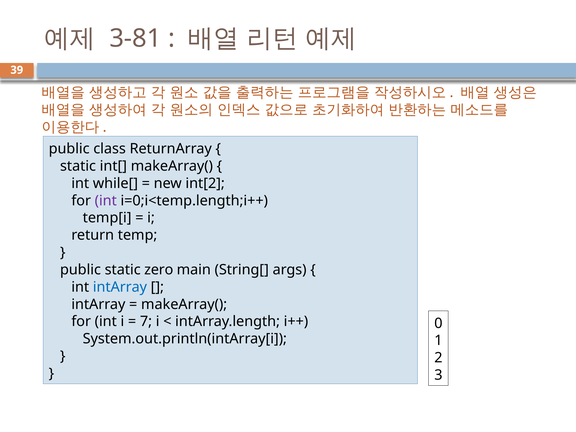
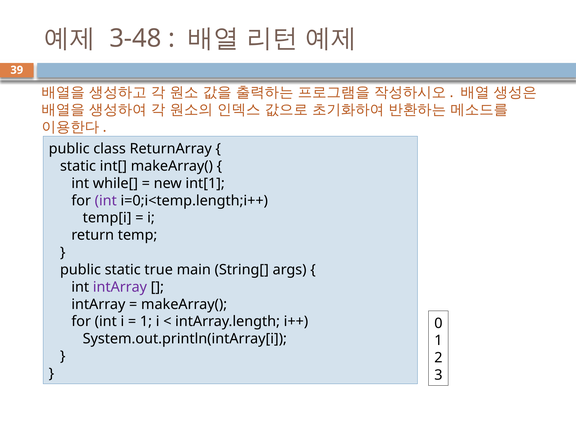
3-81: 3-81 -> 3-48
int[2: int[2 -> int[1
zero: zero -> true
intArray at (120, 287) colour: blue -> purple
7 at (146, 322): 7 -> 1
